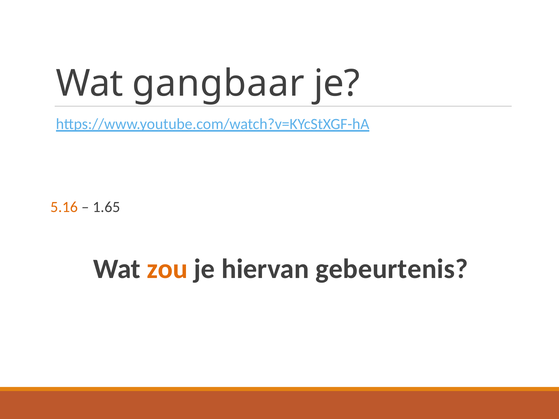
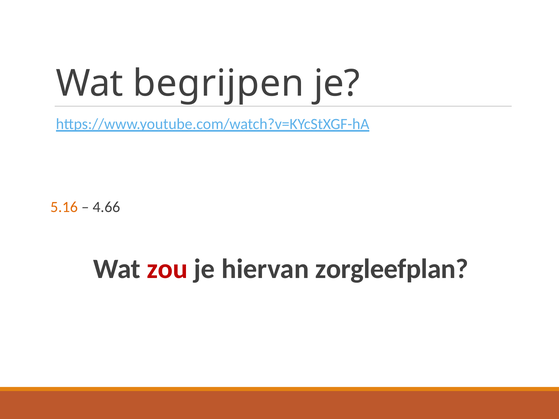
gangbaar: gangbaar -> begrijpen
1.65: 1.65 -> 4.66
zou colour: orange -> red
gebeurtenis: gebeurtenis -> zorgleefplan
